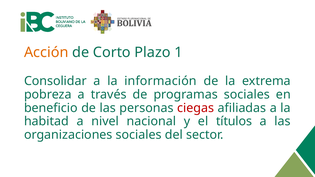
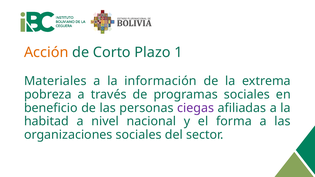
Consolidar: Consolidar -> Materiales
ciegas colour: red -> purple
títulos: títulos -> forma
